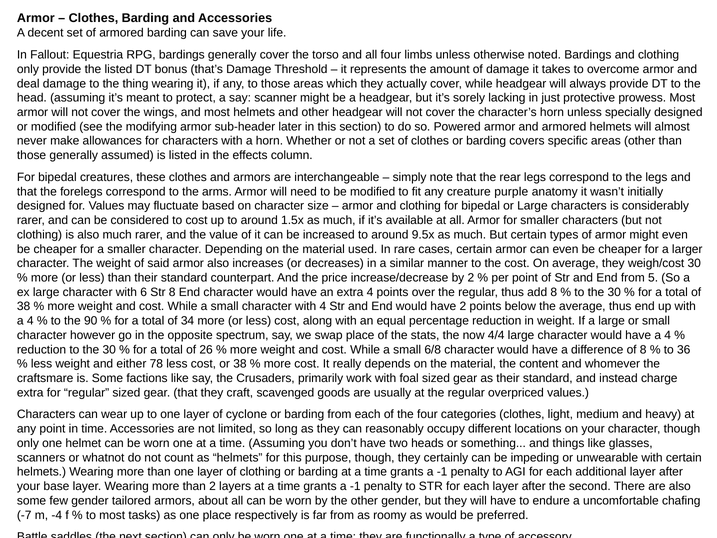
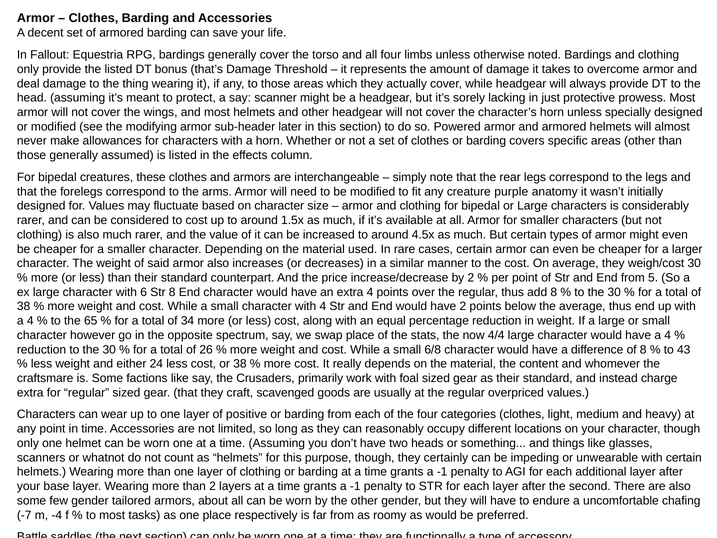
9.5x: 9.5x -> 4.5x
90: 90 -> 65
36: 36 -> 43
78: 78 -> 24
cyclone: cyclone -> positive
